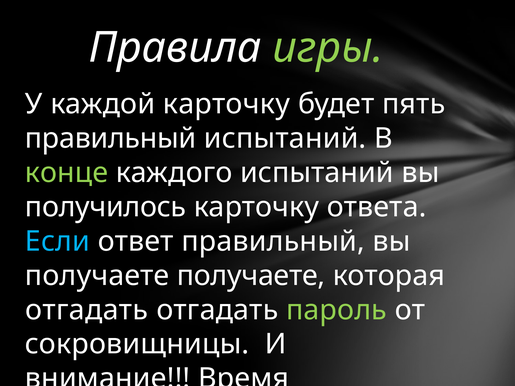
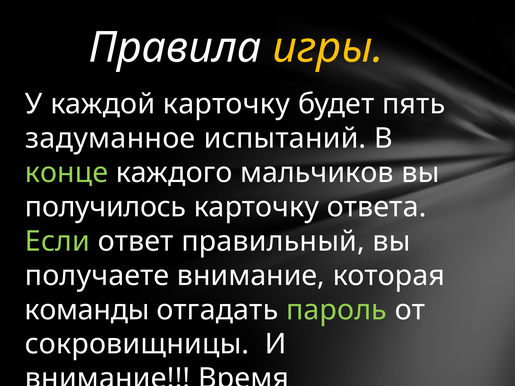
игры colour: light green -> yellow
правильный at (111, 138): правильный -> задуманное
каждого испытаний: испытаний -> мальчиков
Если colour: light blue -> light green
получаете получаете: получаете -> внимание
отгадать at (87, 310): отгадать -> команды
